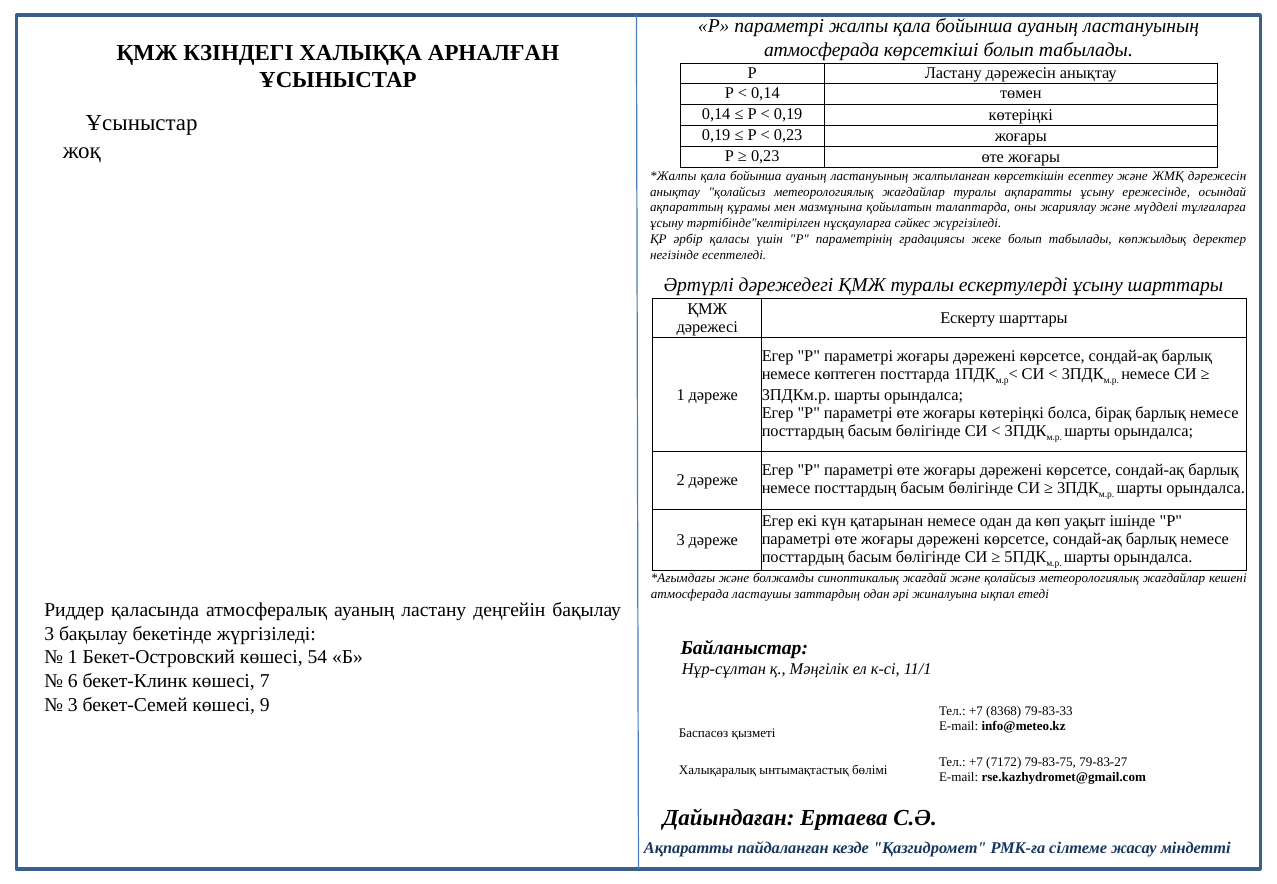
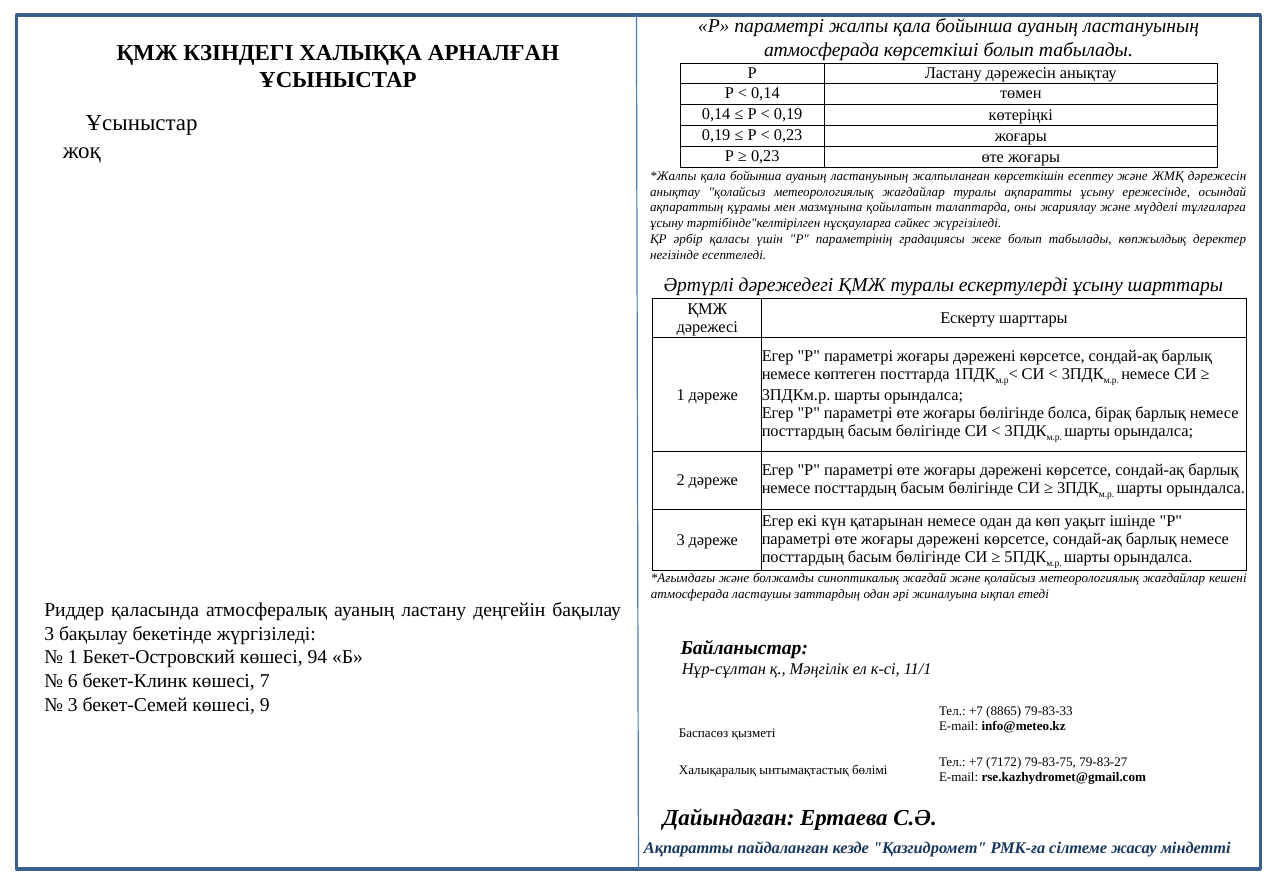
жоғары көтеріңкі: көтеріңкі -> бөлігінде
54: 54 -> 94
8368: 8368 -> 8865
